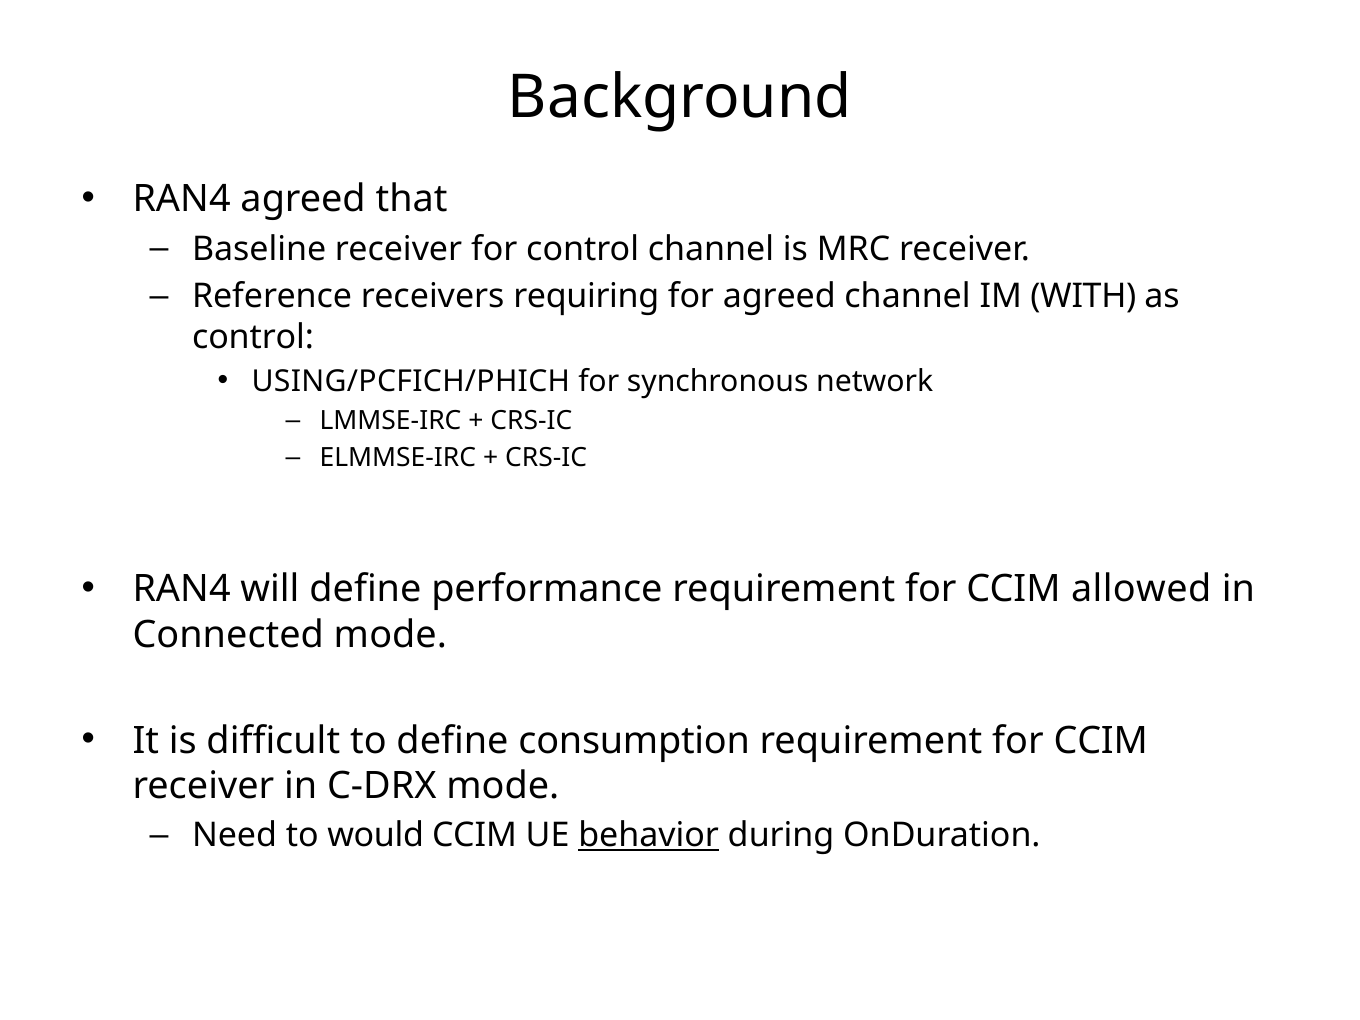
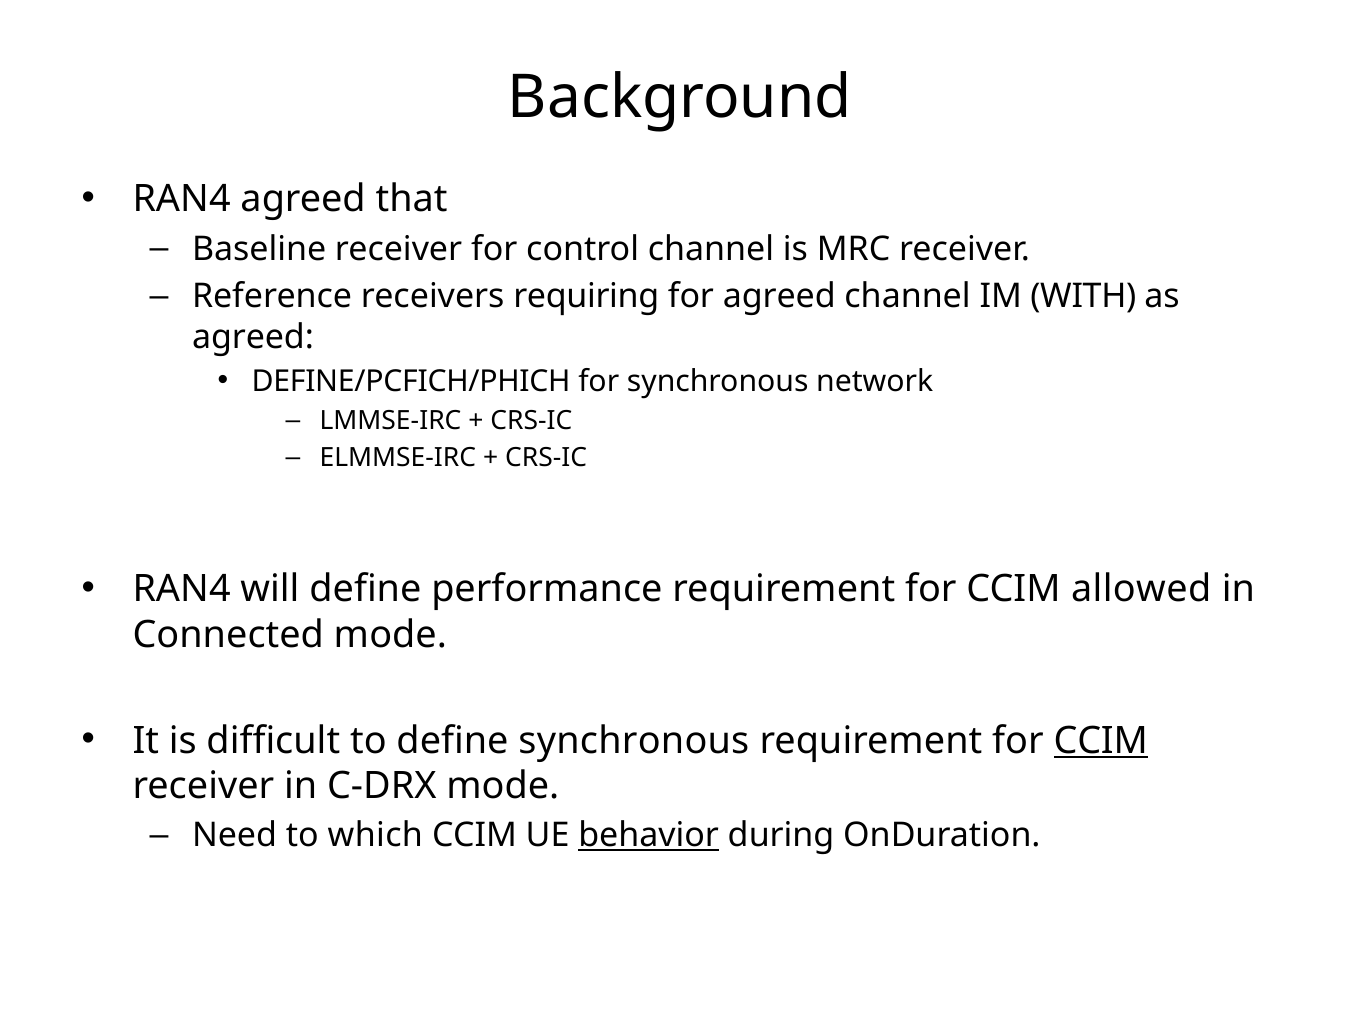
control at (253, 337): control -> agreed
USING/PCFICH/PHICH: USING/PCFICH/PHICH -> DEFINE/PCFICH/PHICH
define consumption: consumption -> synchronous
CCIM at (1101, 741) underline: none -> present
would: would -> which
